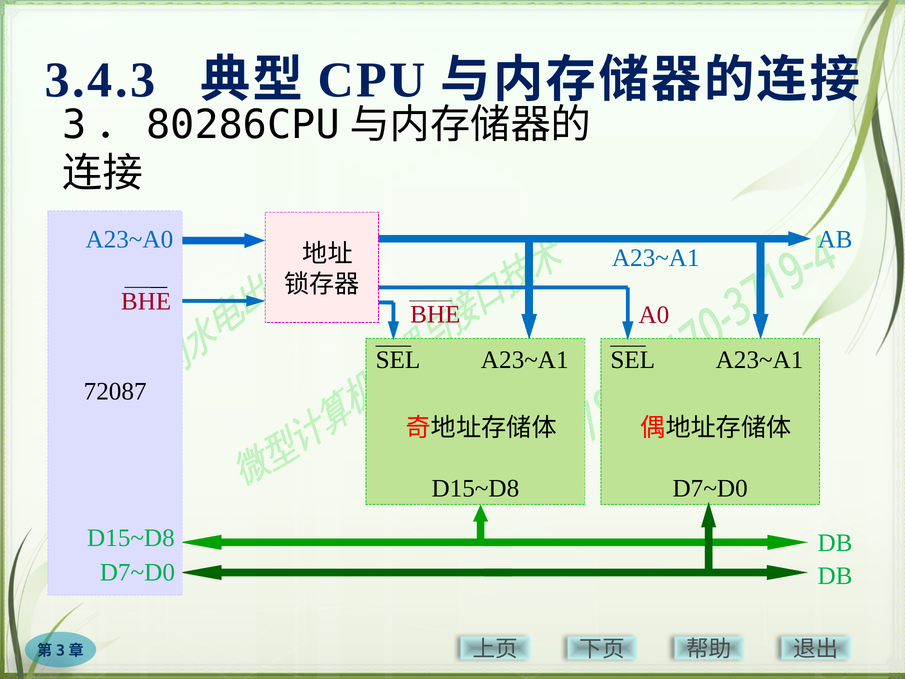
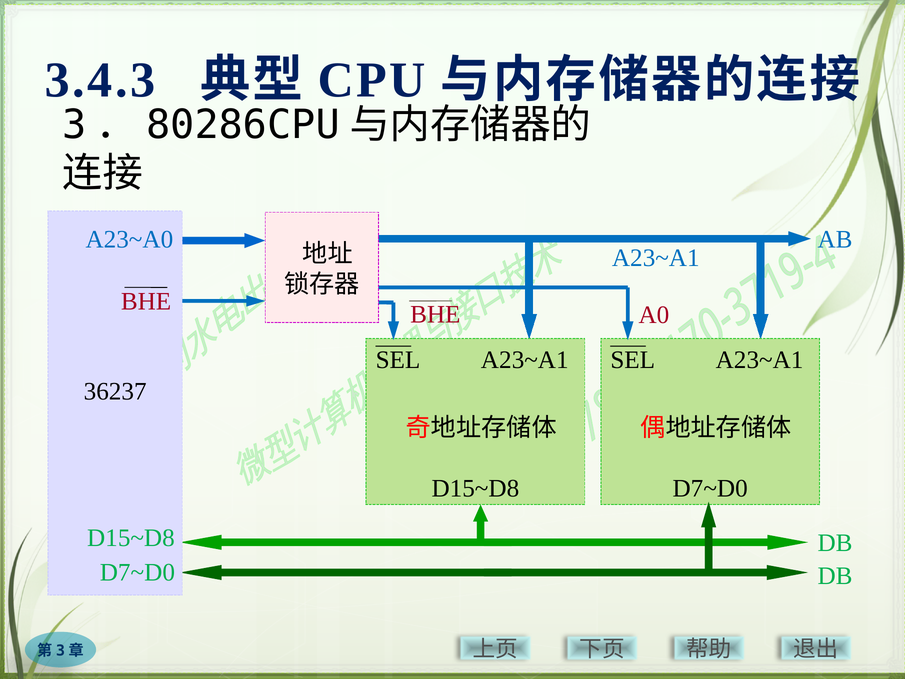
72087: 72087 -> 36237
